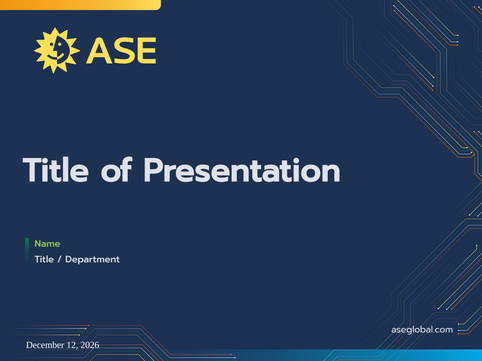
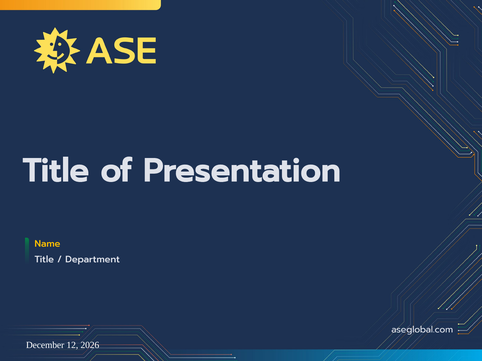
Name colour: light green -> yellow
